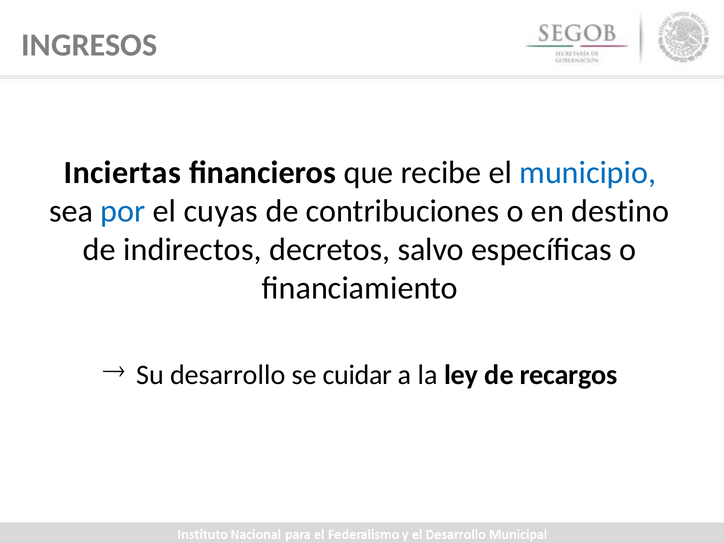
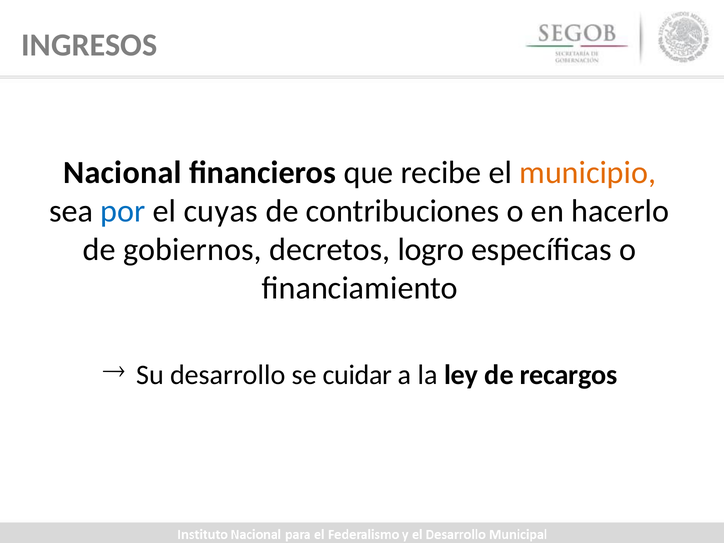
Inciertas: Inciertas -> Nacional
municipio colour: blue -> orange
destino: destino -> hacerlo
indirectos: indirectos -> gobiernos
salvo: salvo -> logro
